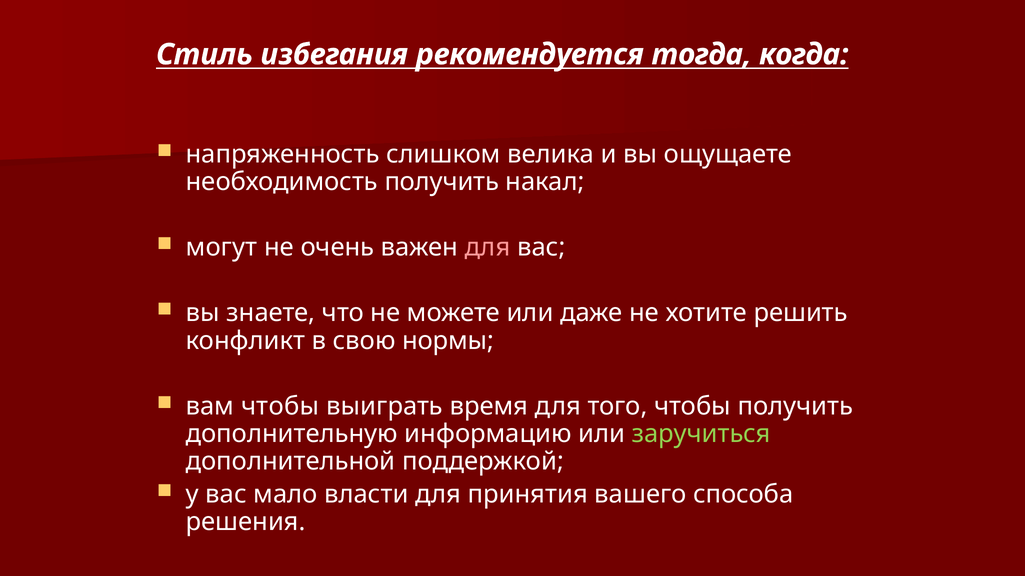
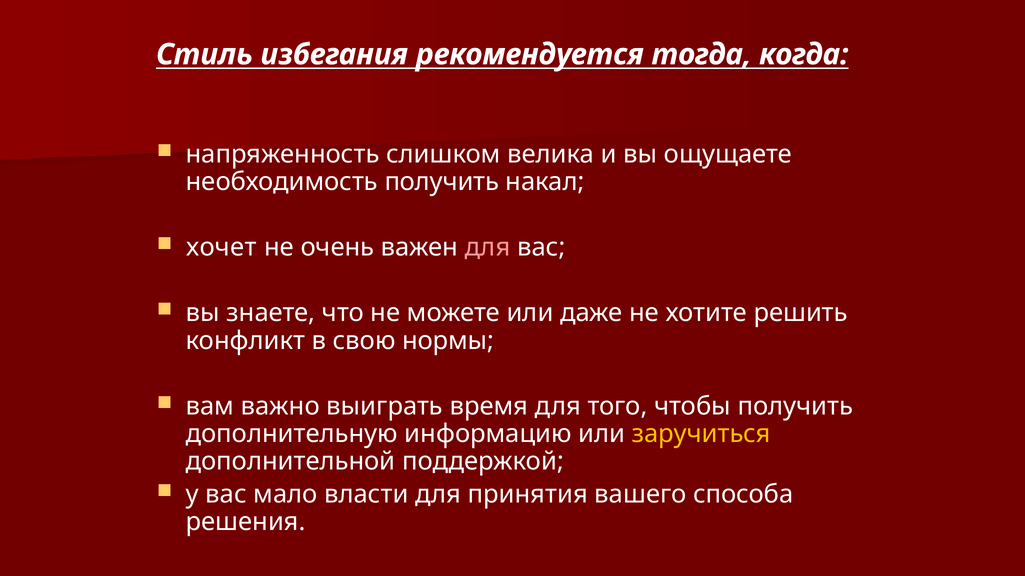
могут: могут -> хочет
вам чтобы: чтобы -> важно
заручиться colour: light green -> yellow
